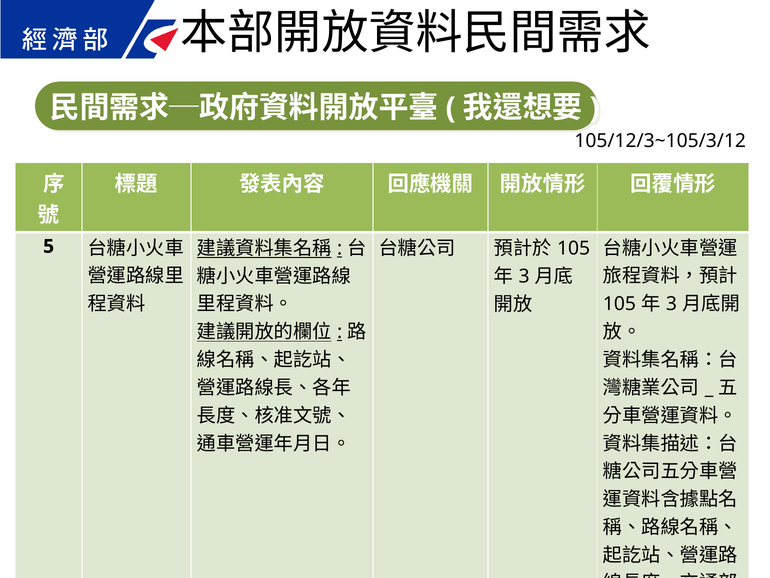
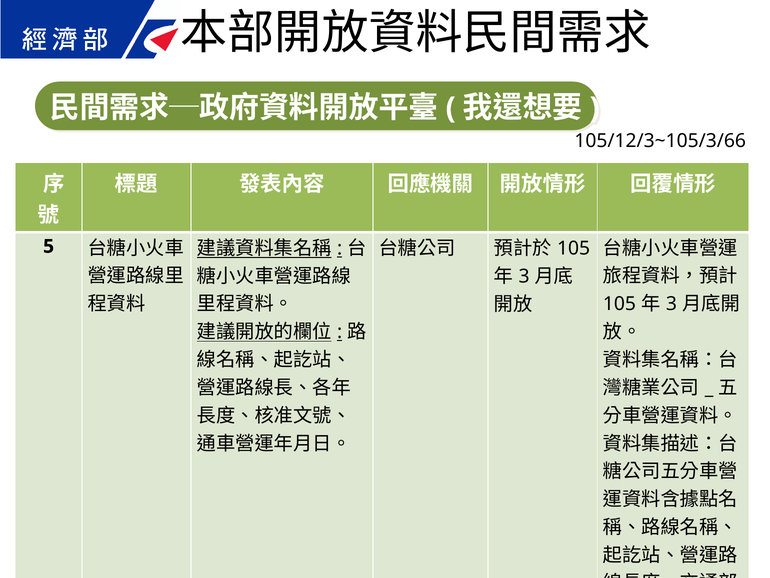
105/12/3~105/3/12: 105/12/3~105/3/12 -> 105/12/3~105/3/66
